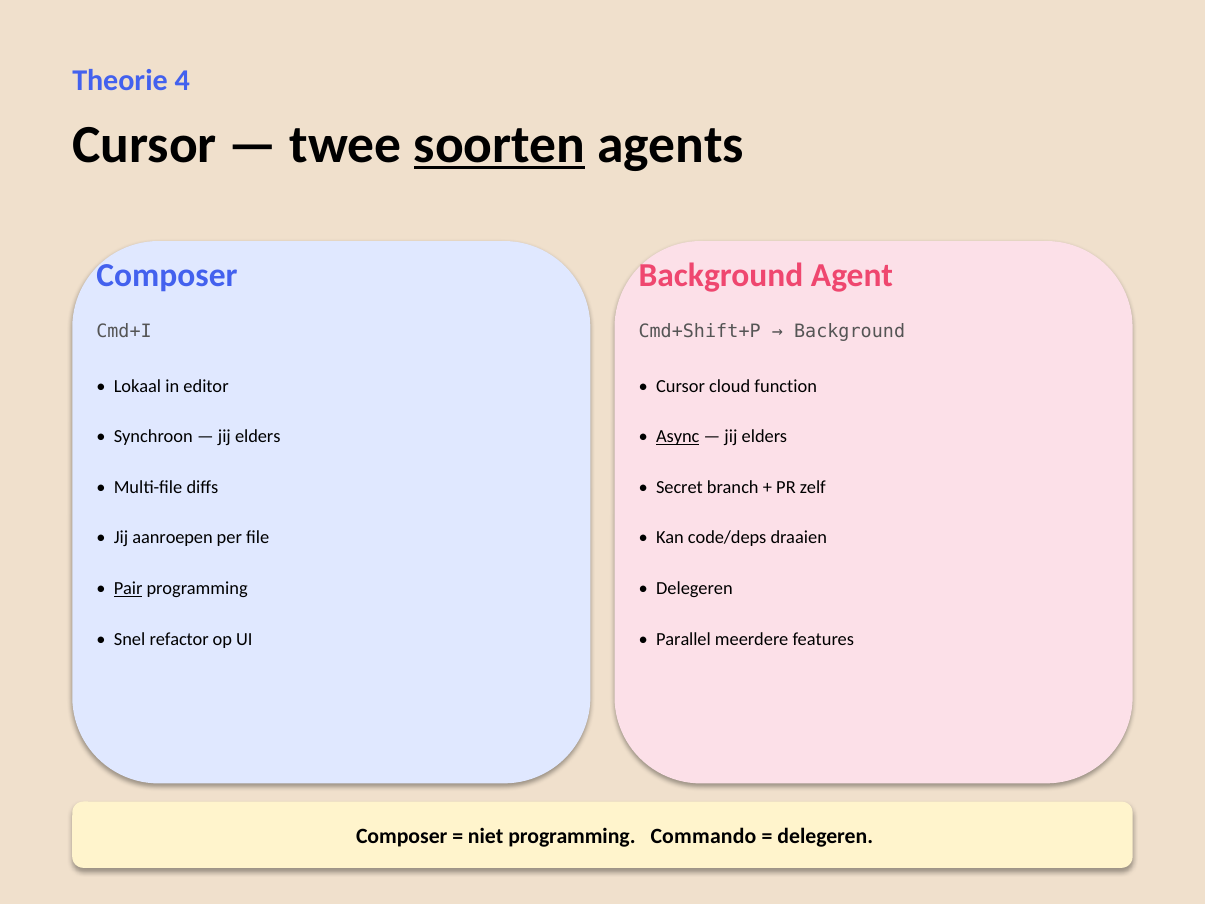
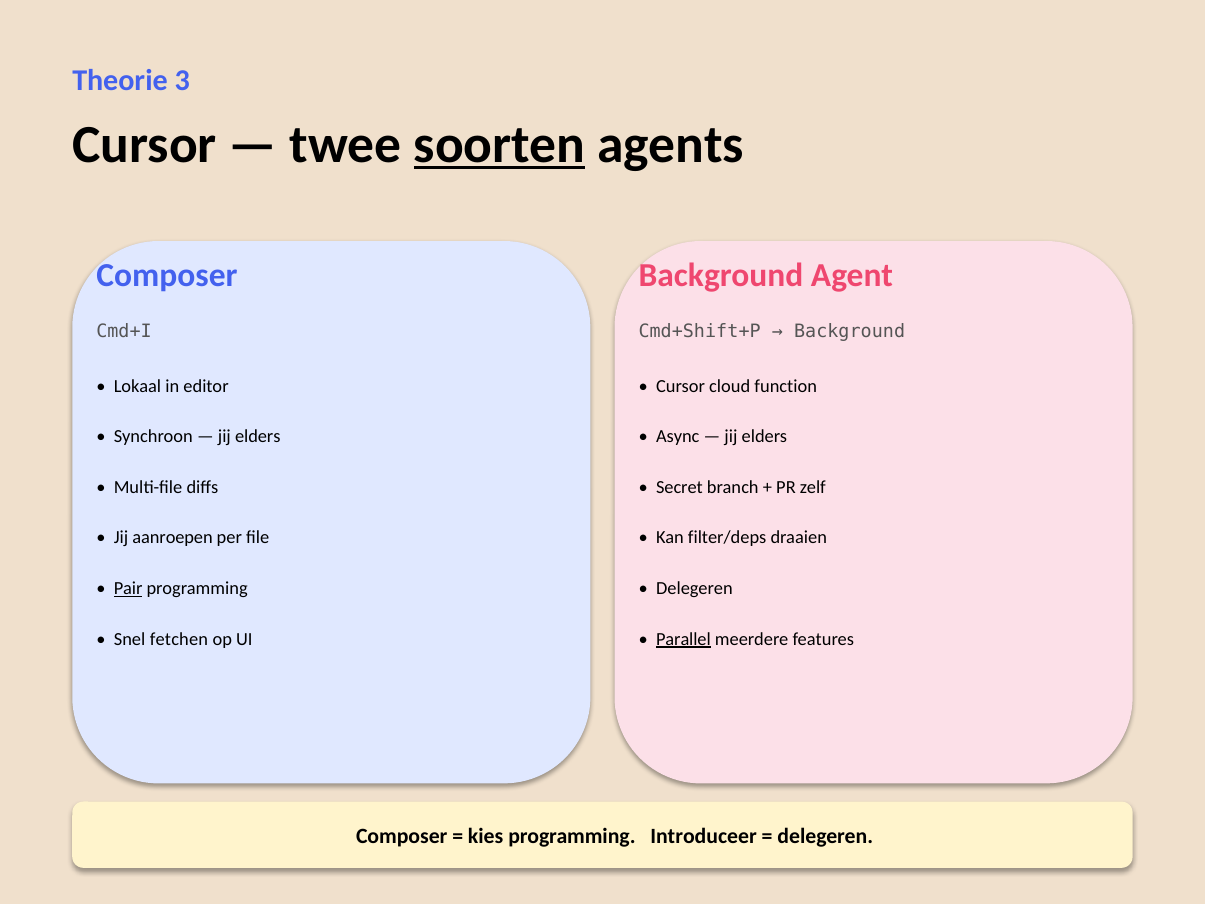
4: 4 -> 3
Async underline: present -> none
code/deps: code/deps -> filter/deps
refactor: refactor -> fetchen
Parallel underline: none -> present
niet: niet -> kies
Commando: Commando -> Introduceer
